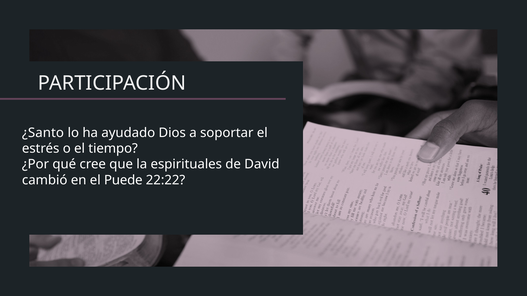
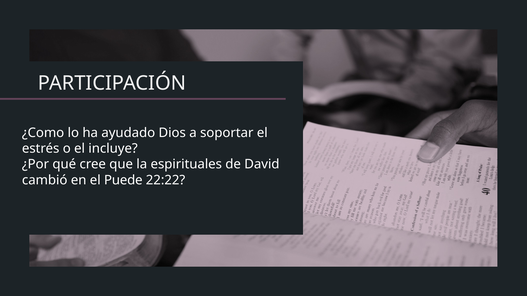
¿Santo: ¿Santo -> ¿Como
tiempo: tiempo -> incluye
